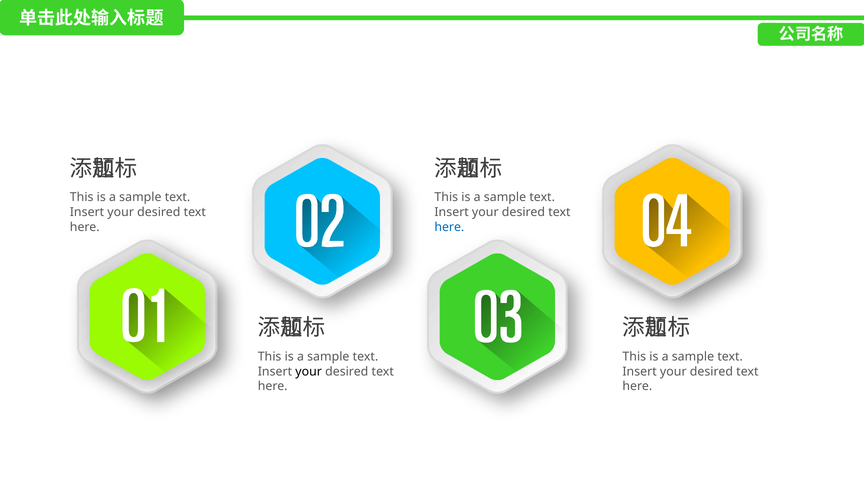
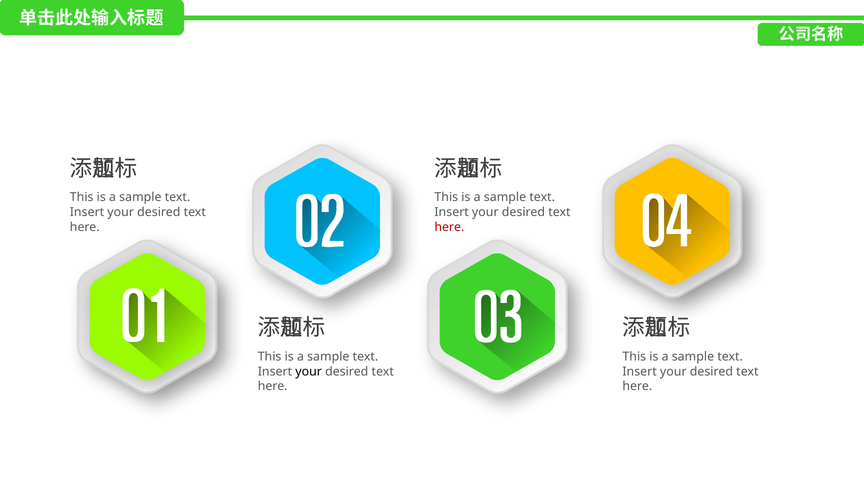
here at (449, 227) colour: blue -> red
